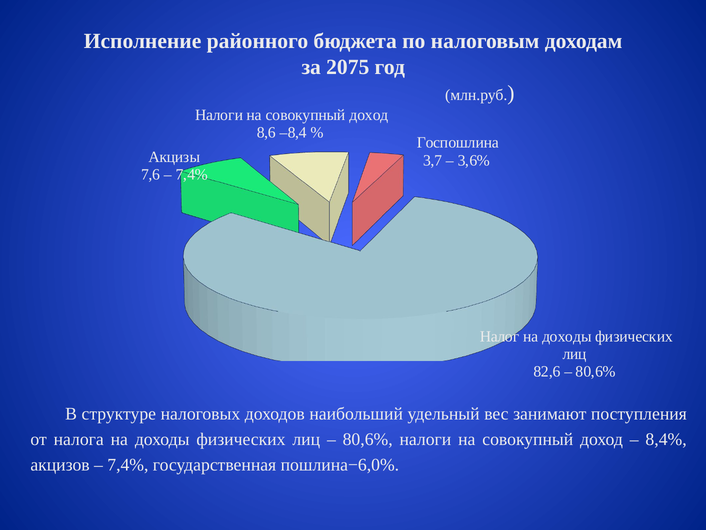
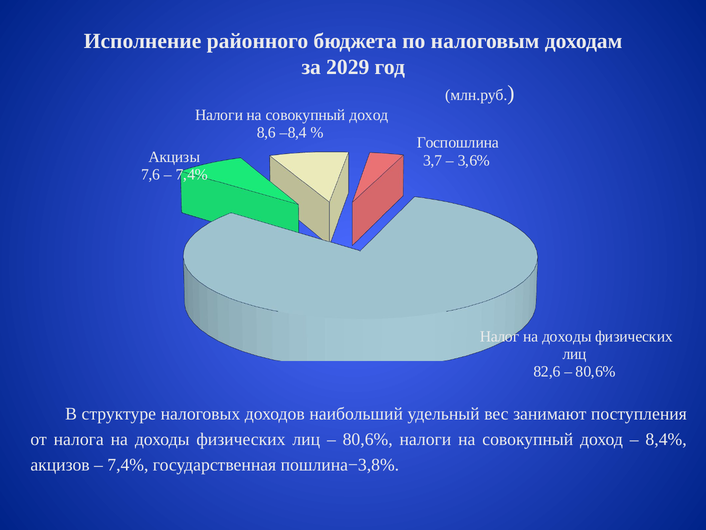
2075: 2075 -> 2029
пошлина−6,0%: пошлина−6,0% -> пошлина−3,8%
